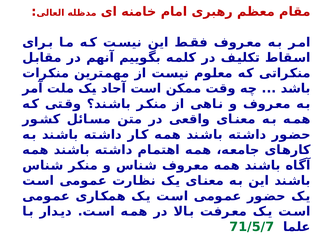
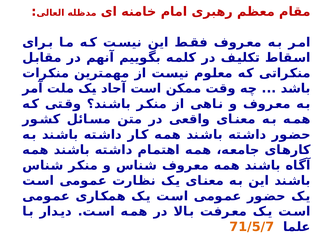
71/5/7 colour: green -> orange
